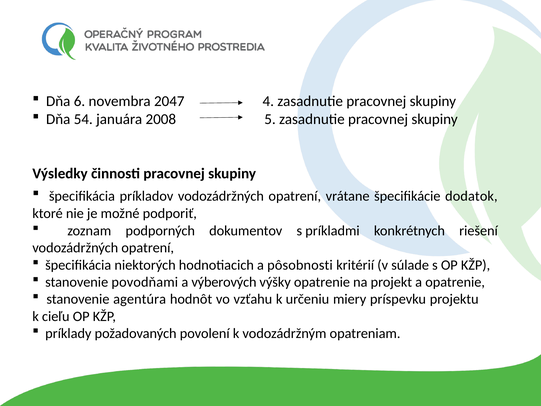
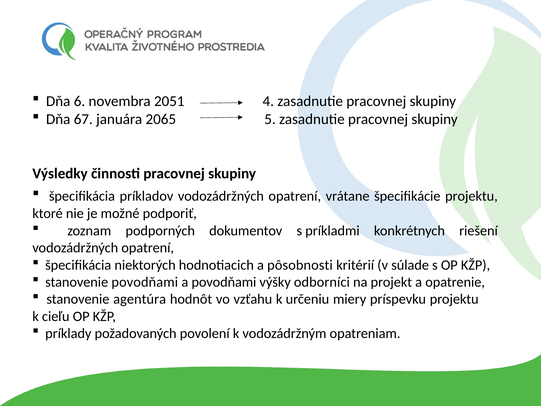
2047: 2047 -> 2051
54: 54 -> 67
2008: 2008 -> 2065
špecifikácie dodatok: dodatok -> projektu
a výberových: výberových -> povodňami
výšky opatrenie: opatrenie -> odborníci
